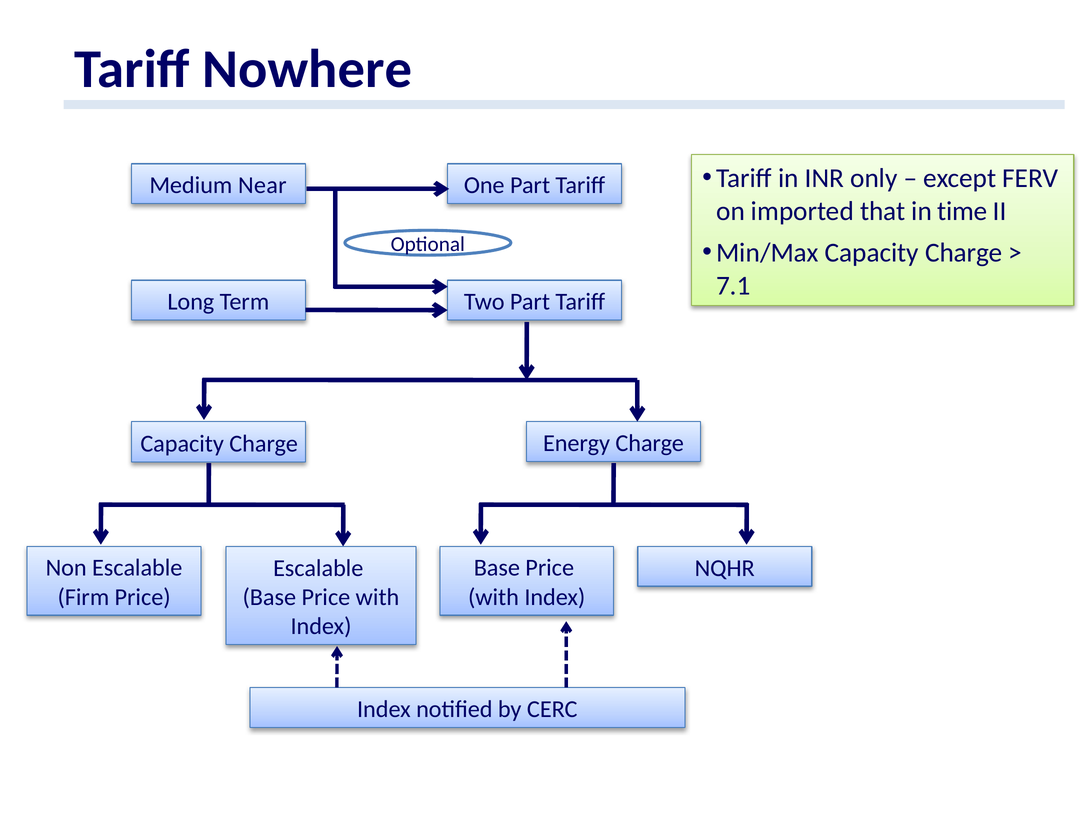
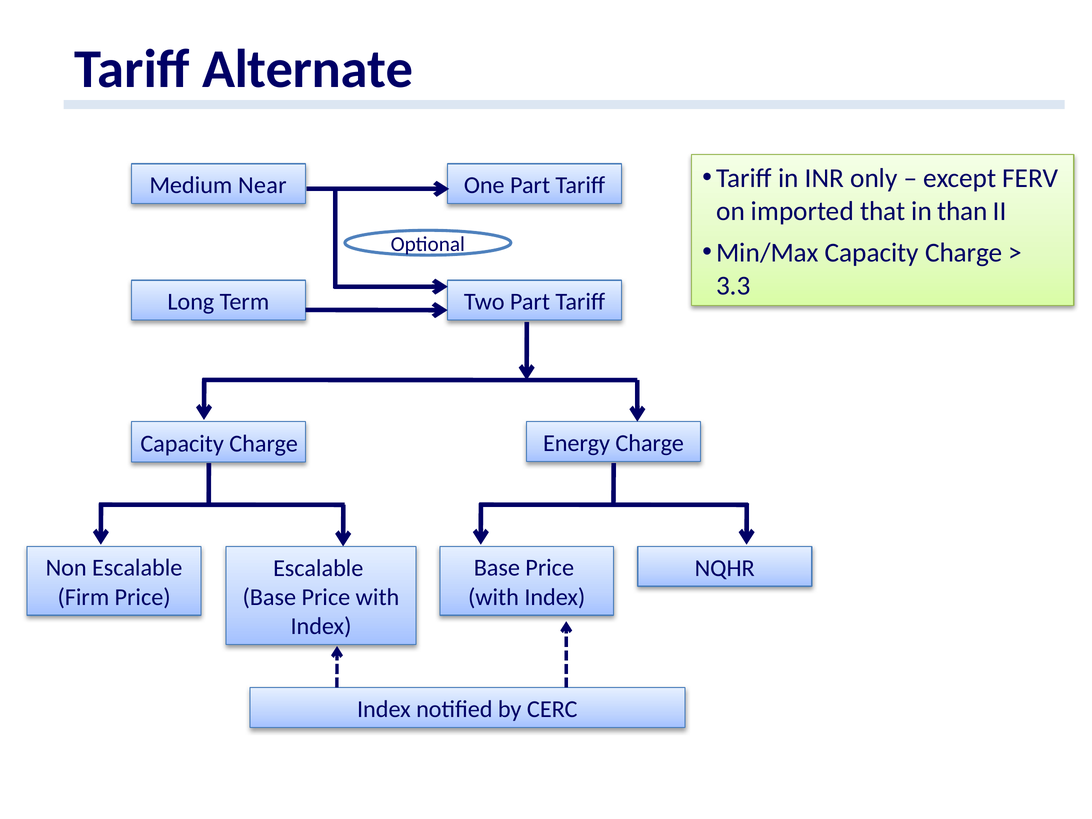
Nowhere: Nowhere -> Alternate
time: time -> than
7.1: 7.1 -> 3.3
